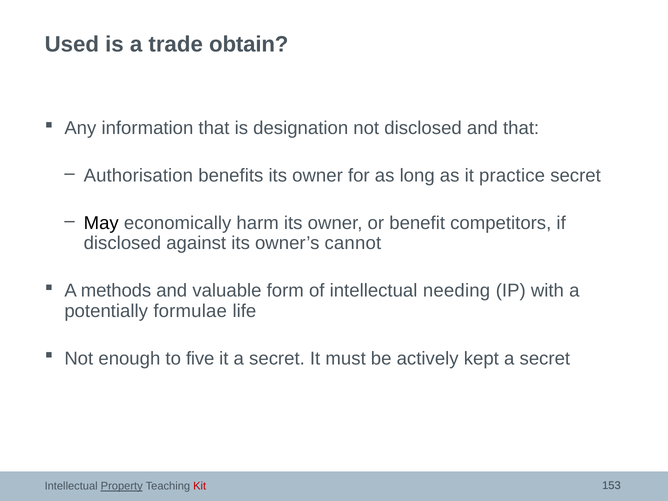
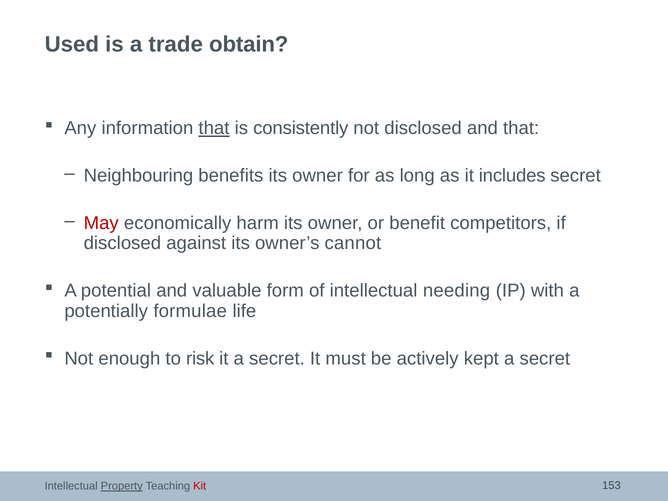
that at (214, 128) underline: none -> present
designation: designation -> consistently
Authorisation: Authorisation -> Neighbouring
practice: practice -> includes
May colour: black -> red
methods: methods -> potential
five: five -> risk
